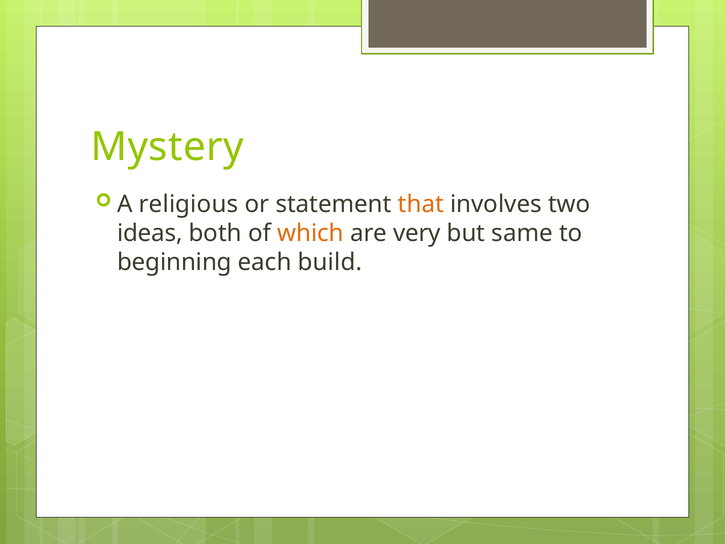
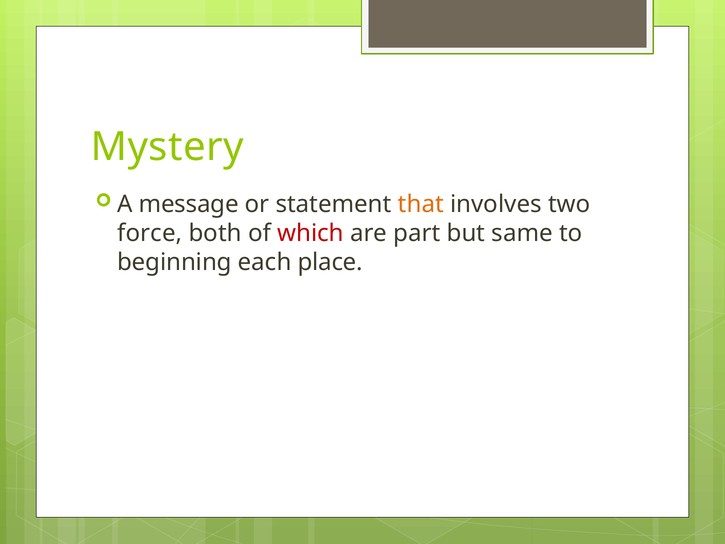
religious: religious -> message
ideas: ideas -> force
which colour: orange -> red
very: very -> part
build: build -> place
